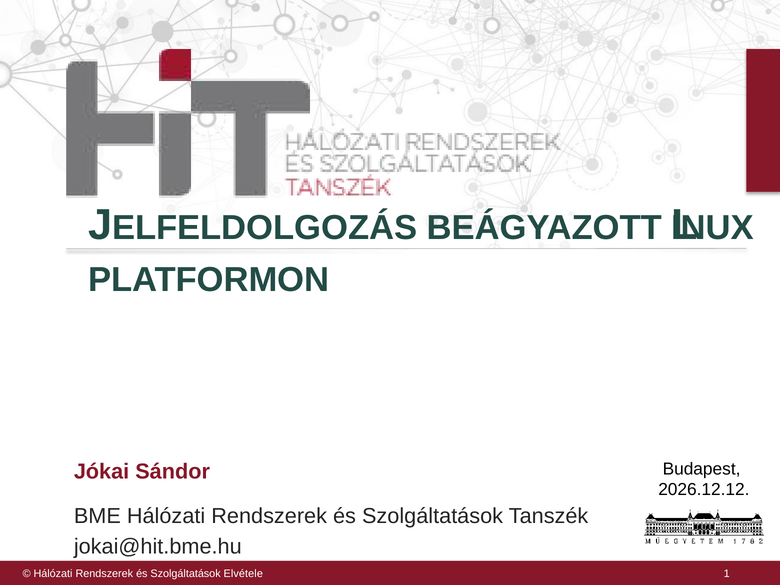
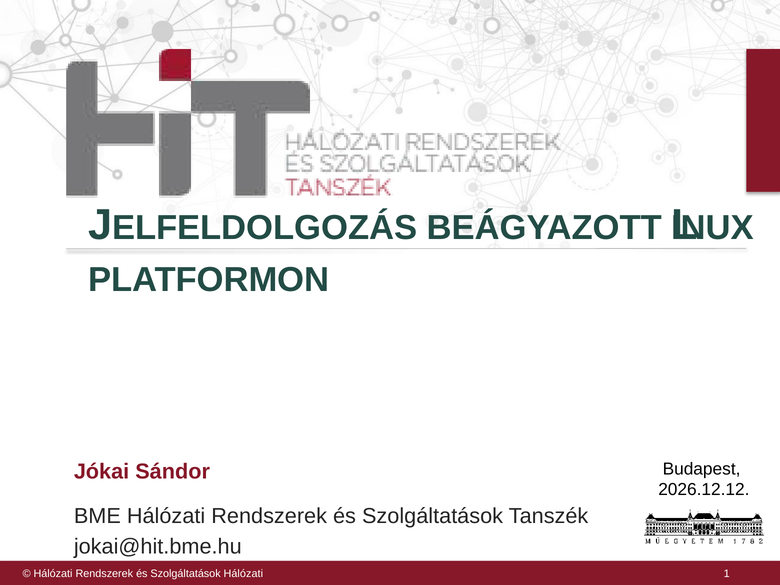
Szolgáltatások Elvétele: Elvétele -> Hálózati
